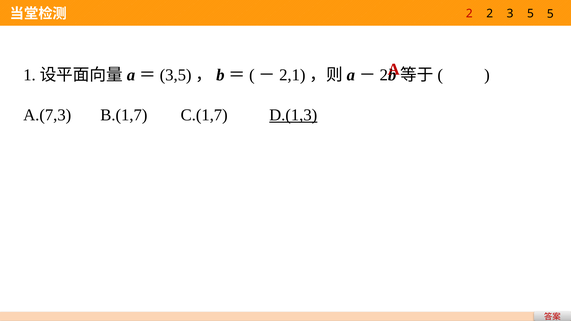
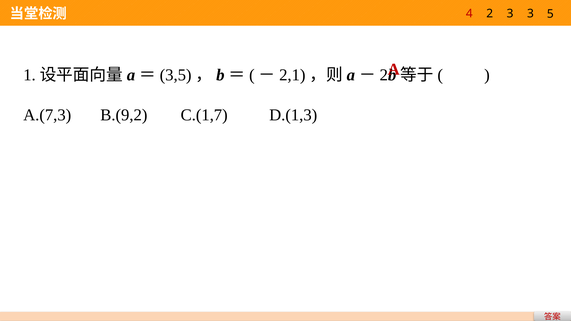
2 at (469, 14): 2 -> 4
3 5: 5 -> 3
B.(1,7: B.(1,7 -> B.(9,2
D.(1,3 underline: present -> none
